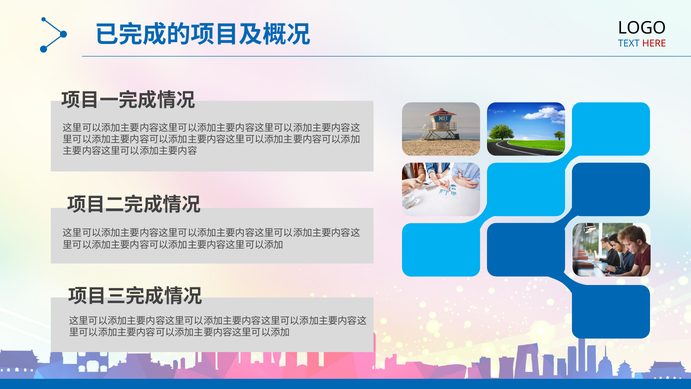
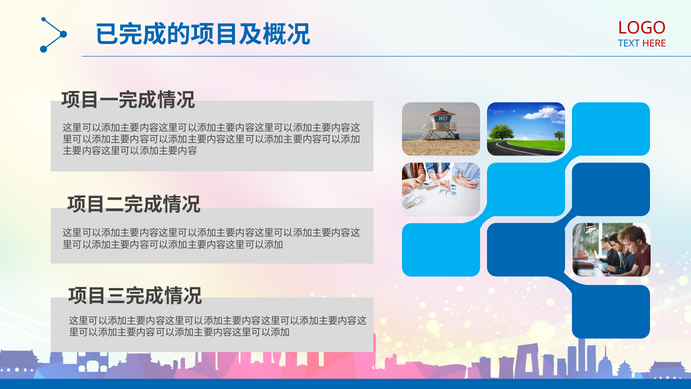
LOGO colour: black -> red
